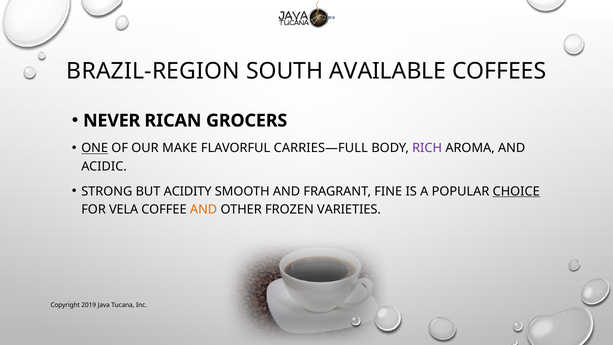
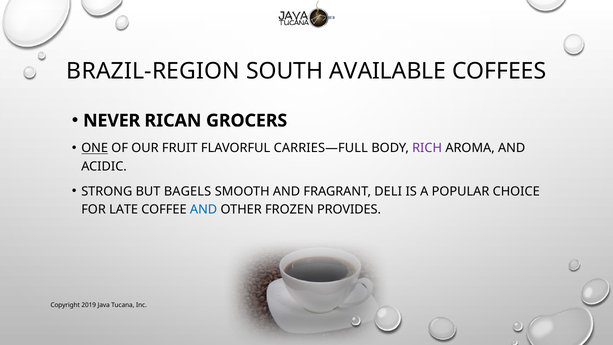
MAKE: MAKE -> FRUIT
ACIDITY: ACIDITY -> BAGELS
FINE: FINE -> DELI
CHOICE underline: present -> none
VELA: VELA -> LATE
AND at (204, 210) colour: orange -> blue
VARIETIES: VARIETIES -> PROVIDES
